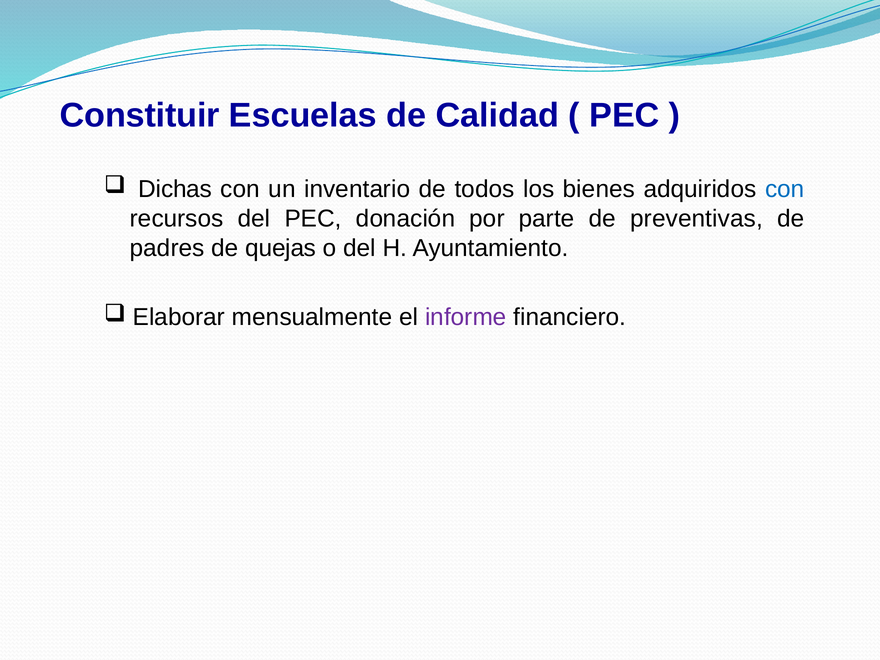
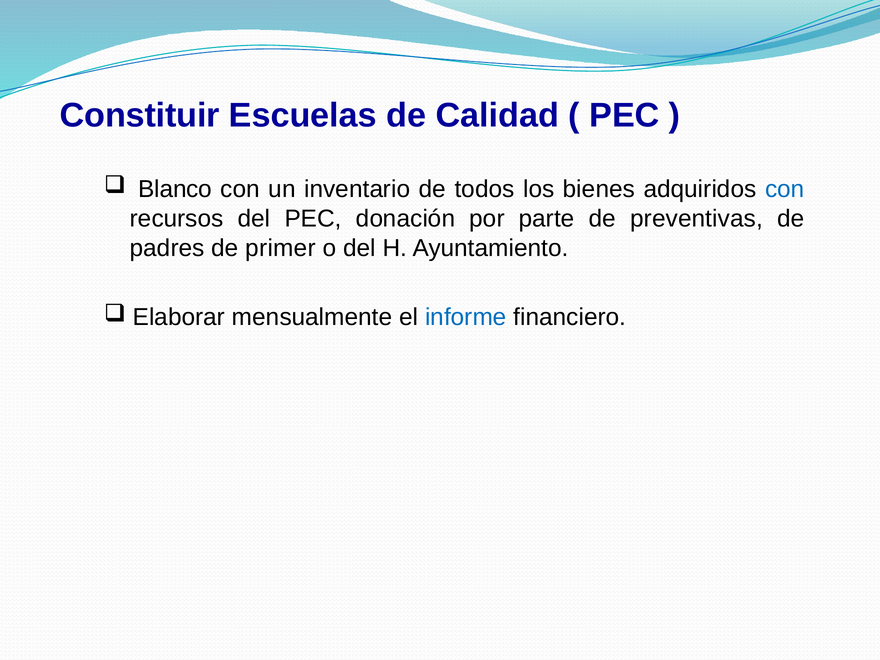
Dichas: Dichas -> Blanco
quejas: quejas -> primer
informe colour: purple -> blue
